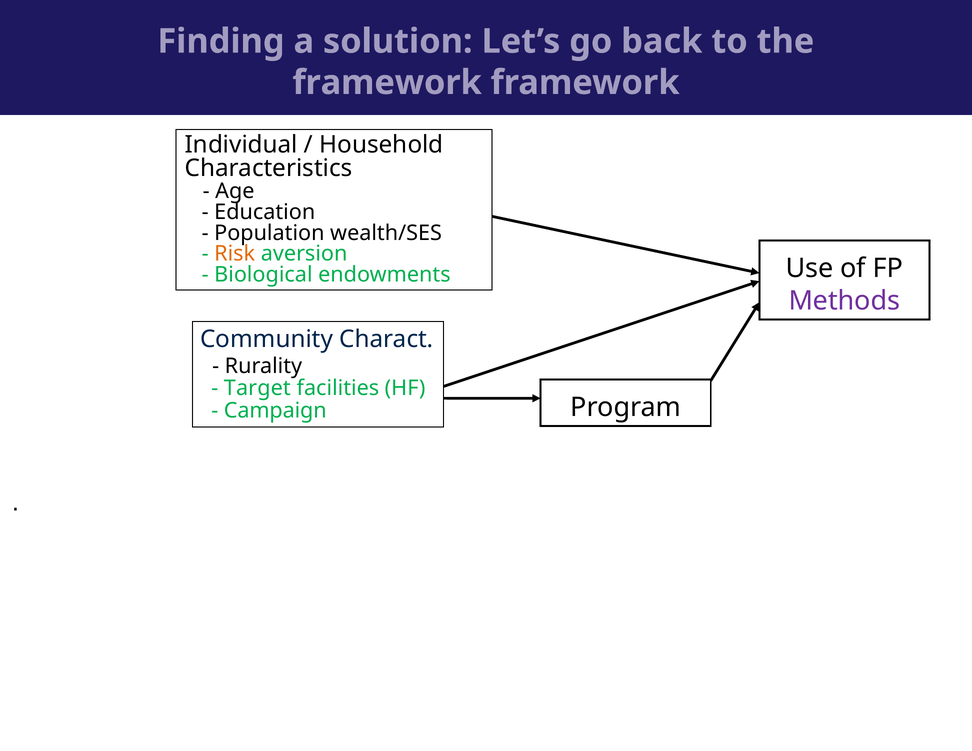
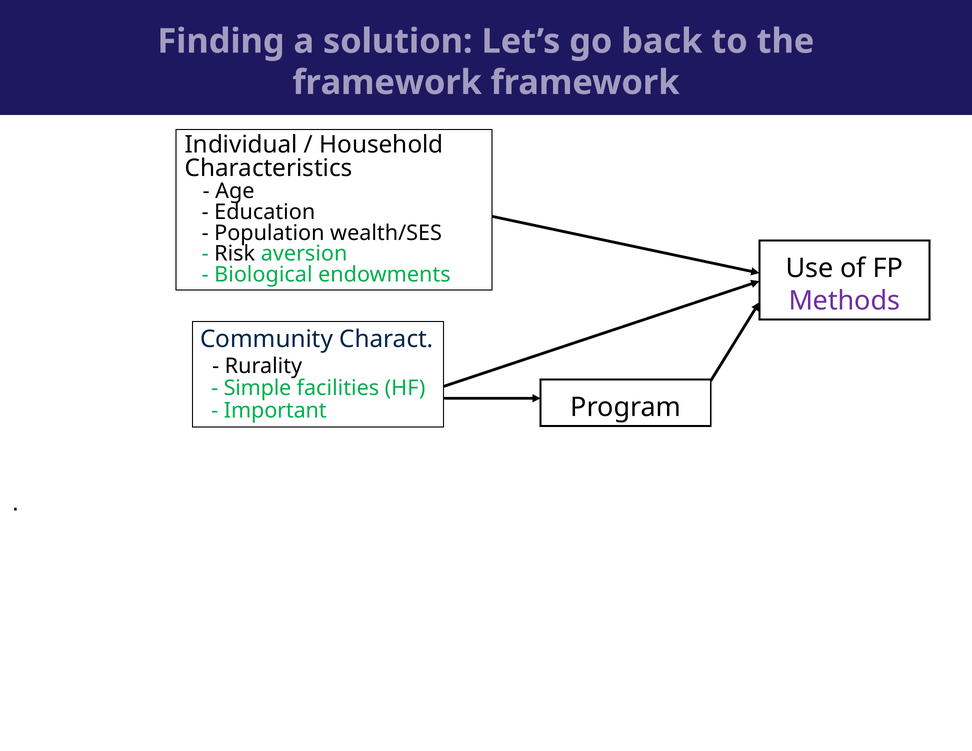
Risk colour: orange -> black
Target: Target -> Simple
Campaign: Campaign -> Important
